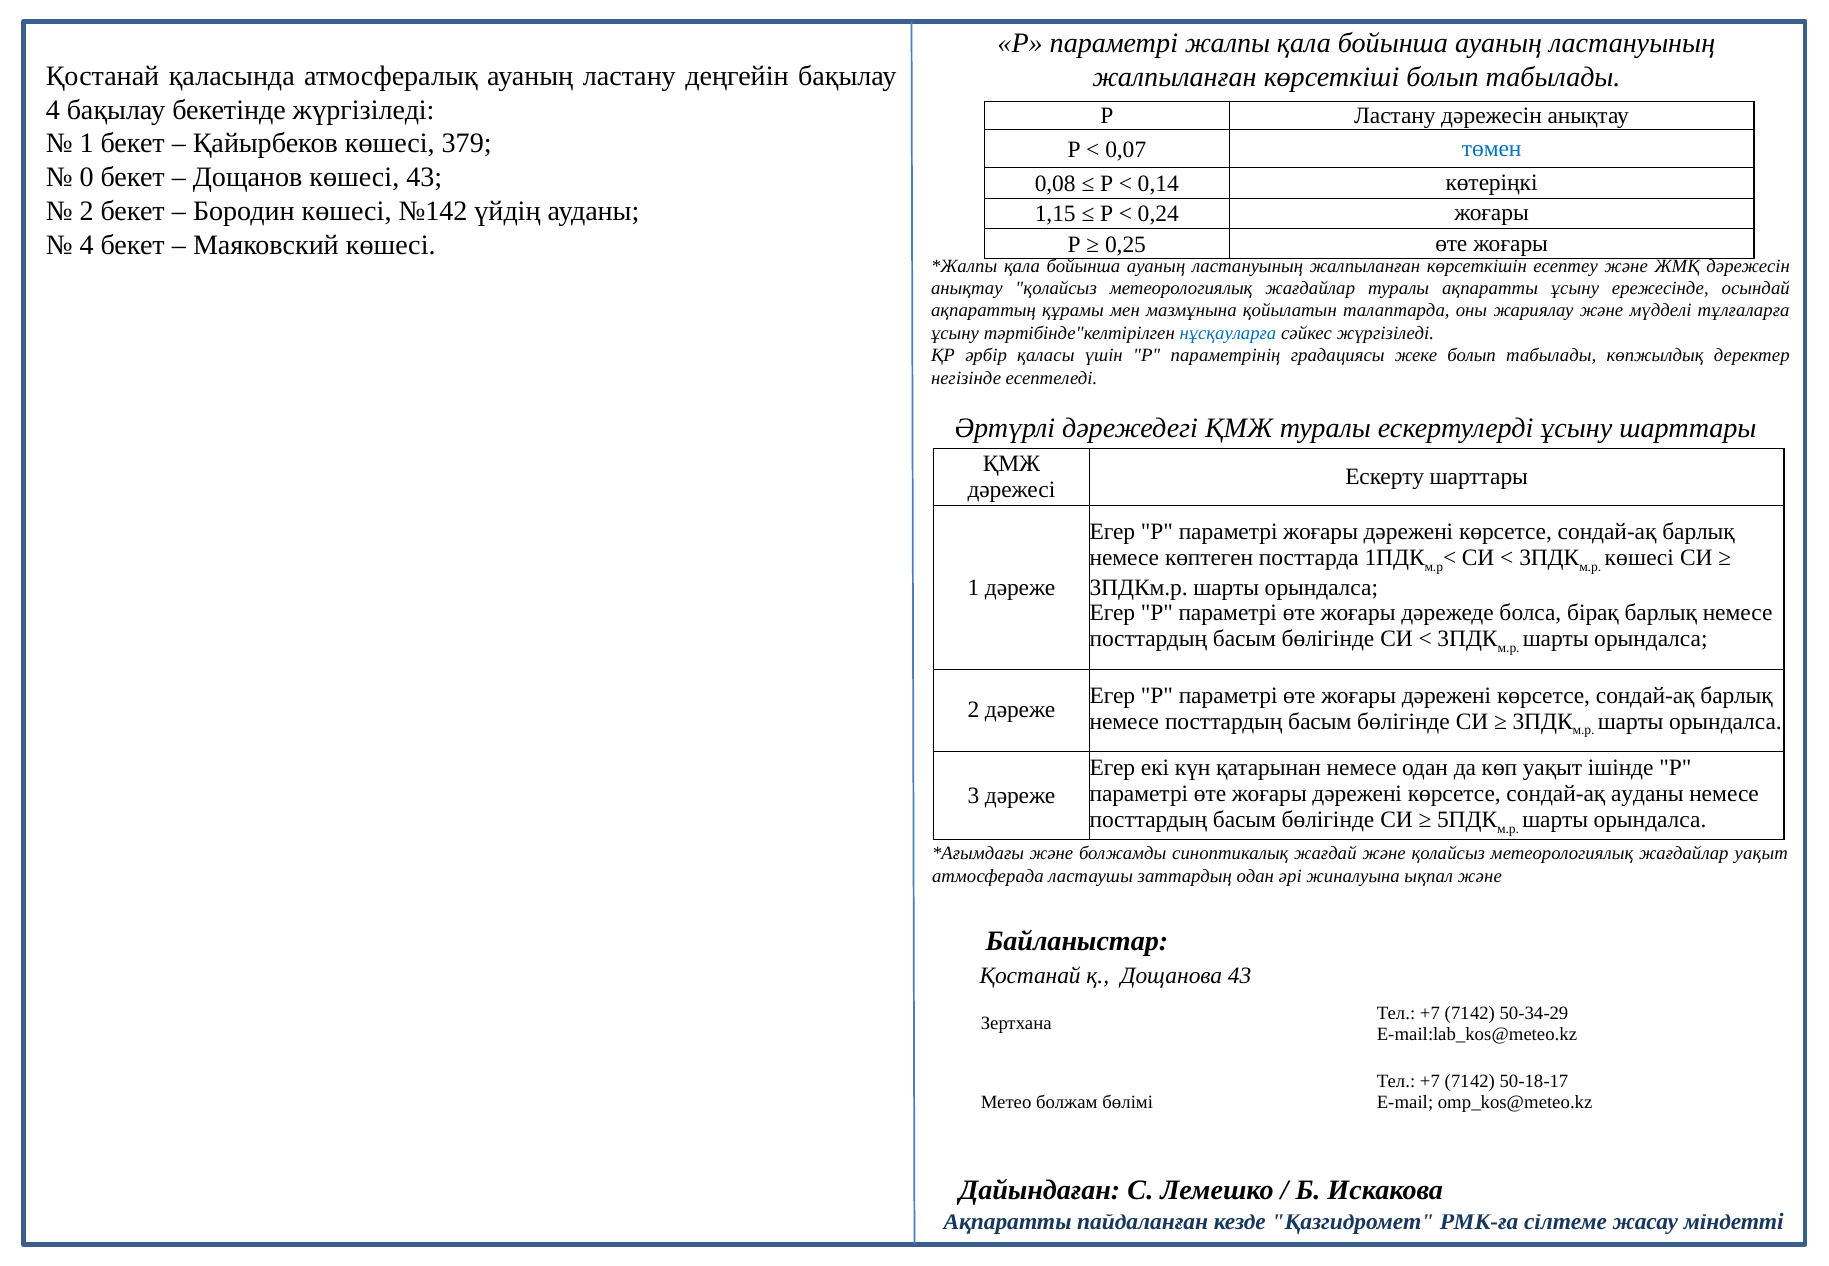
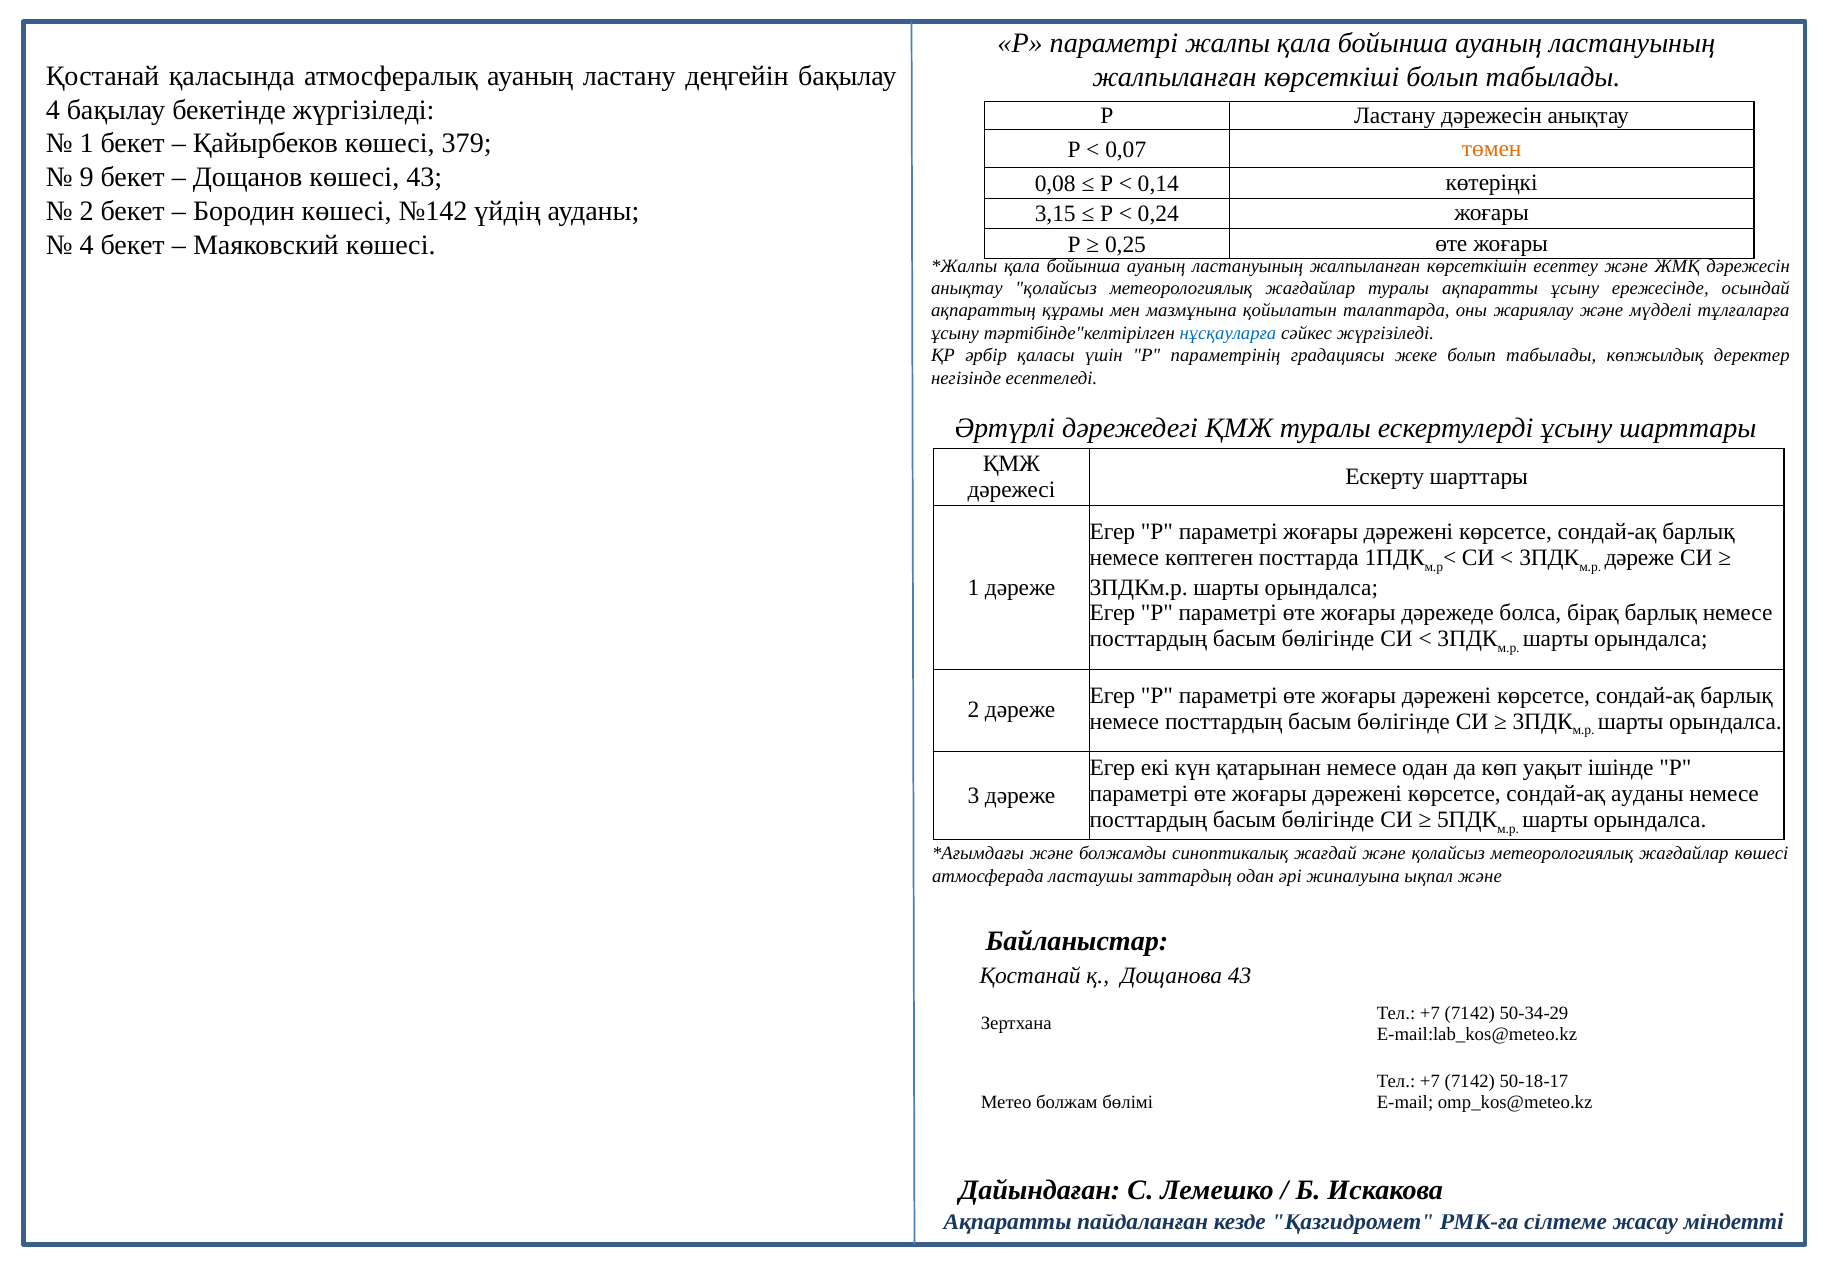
төмен colour: blue -> orange
0: 0 -> 9
1,15: 1,15 -> 3,15
көшесі at (1639, 558): көшесі -> дәреже
жағдайлар уақыт: уақыт -> көшесі
